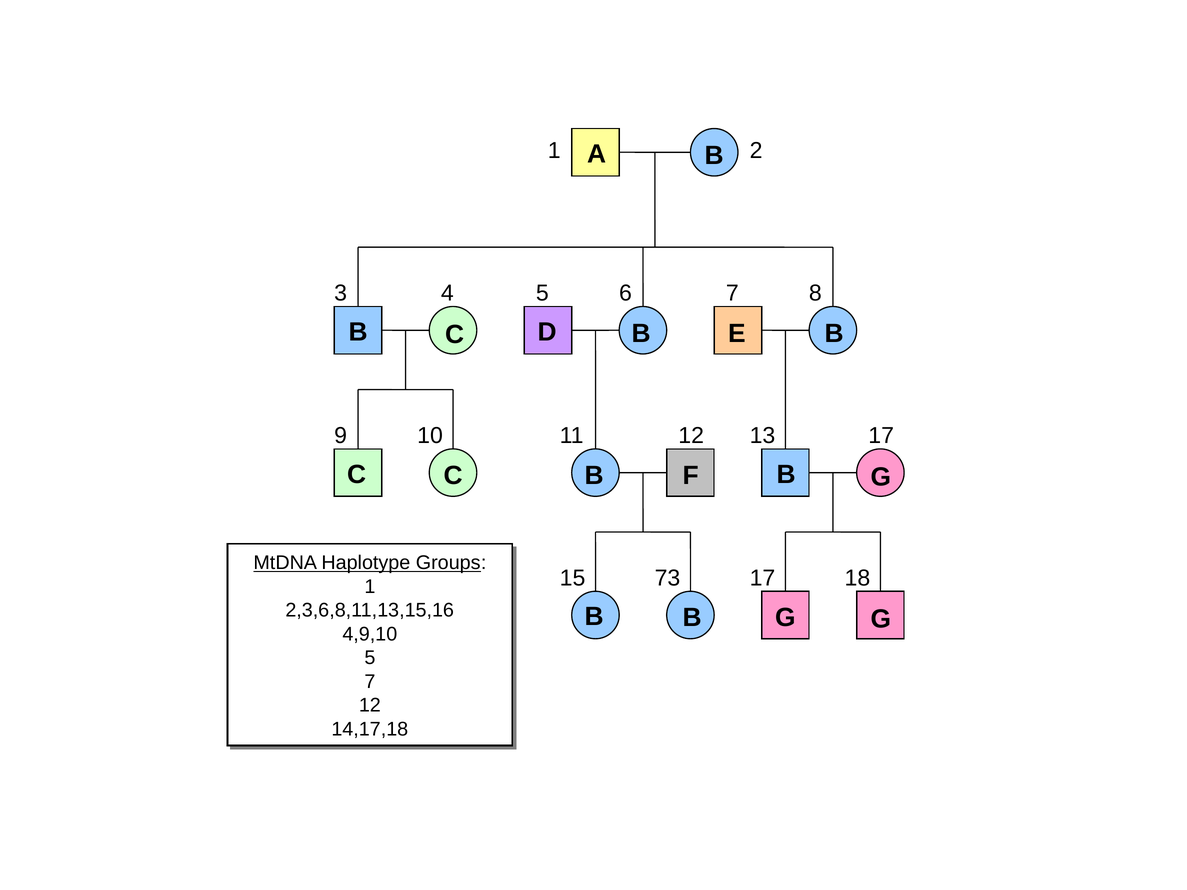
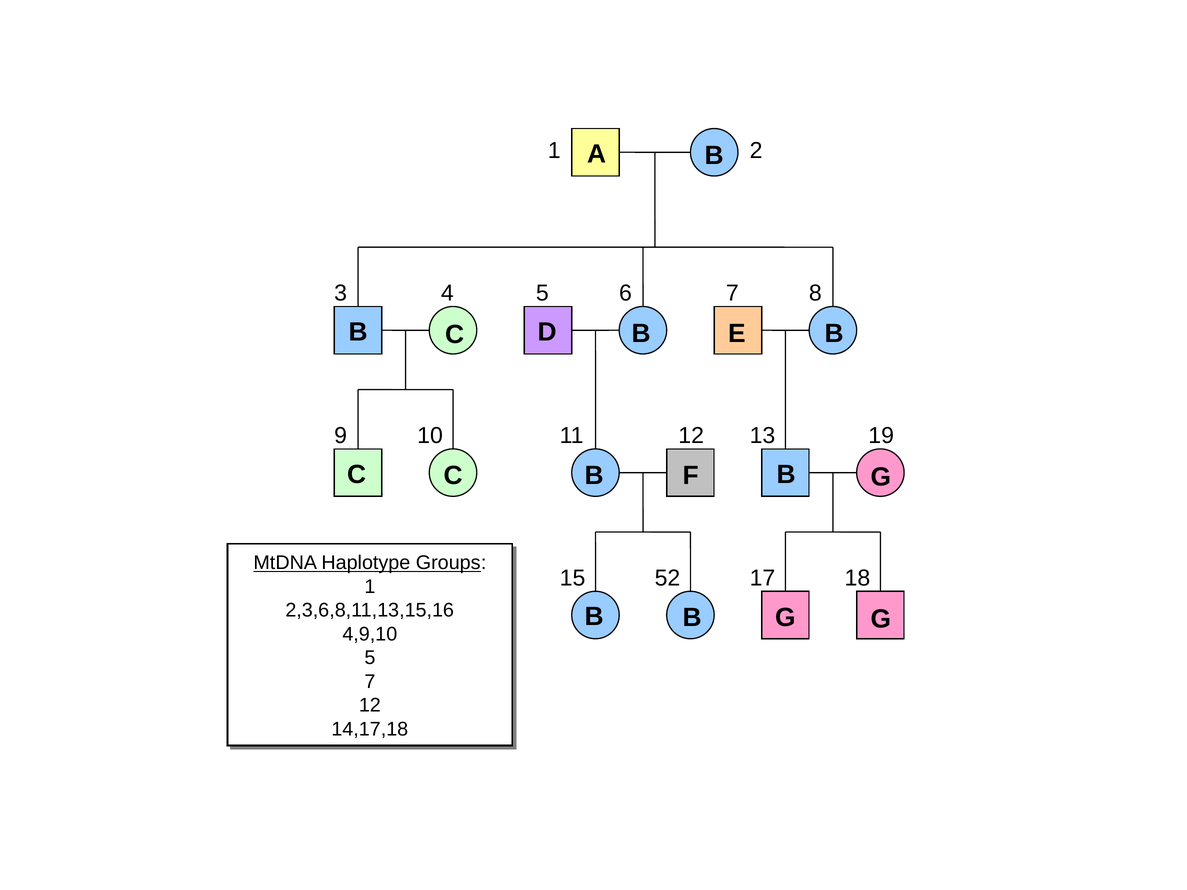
13 17: 17 -> 19
73: 73 -> 52
